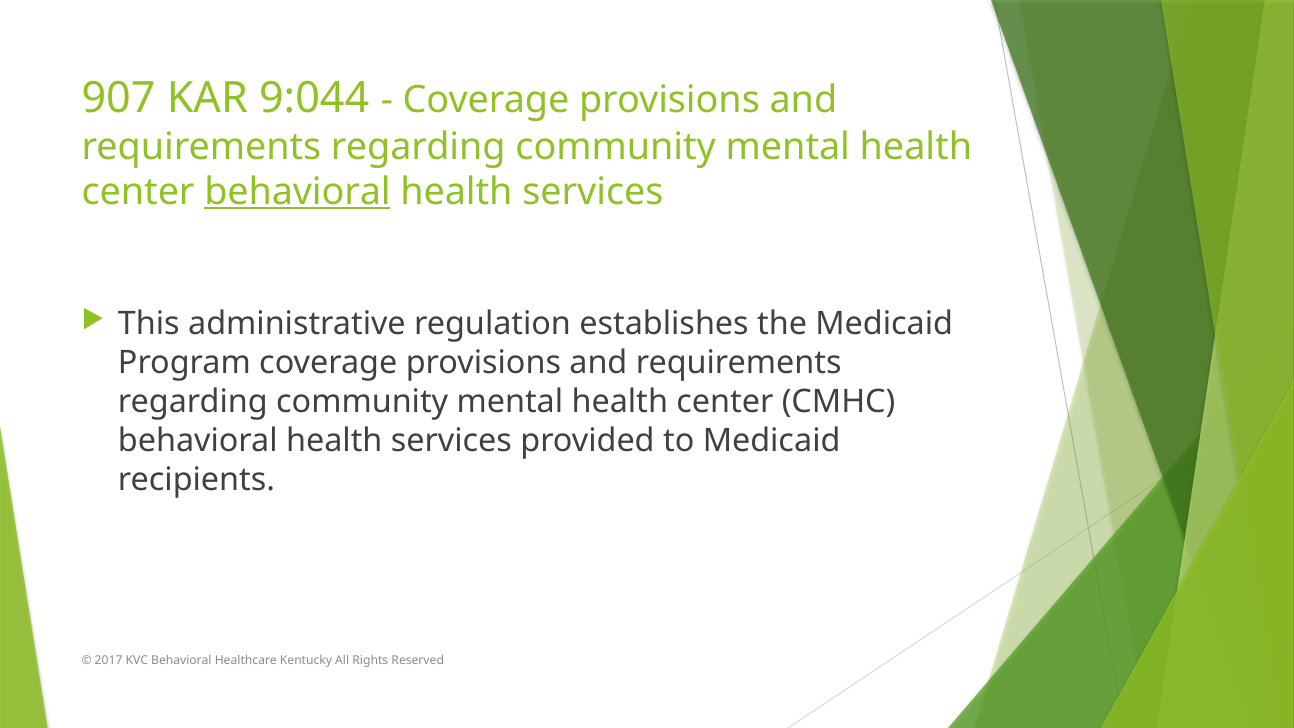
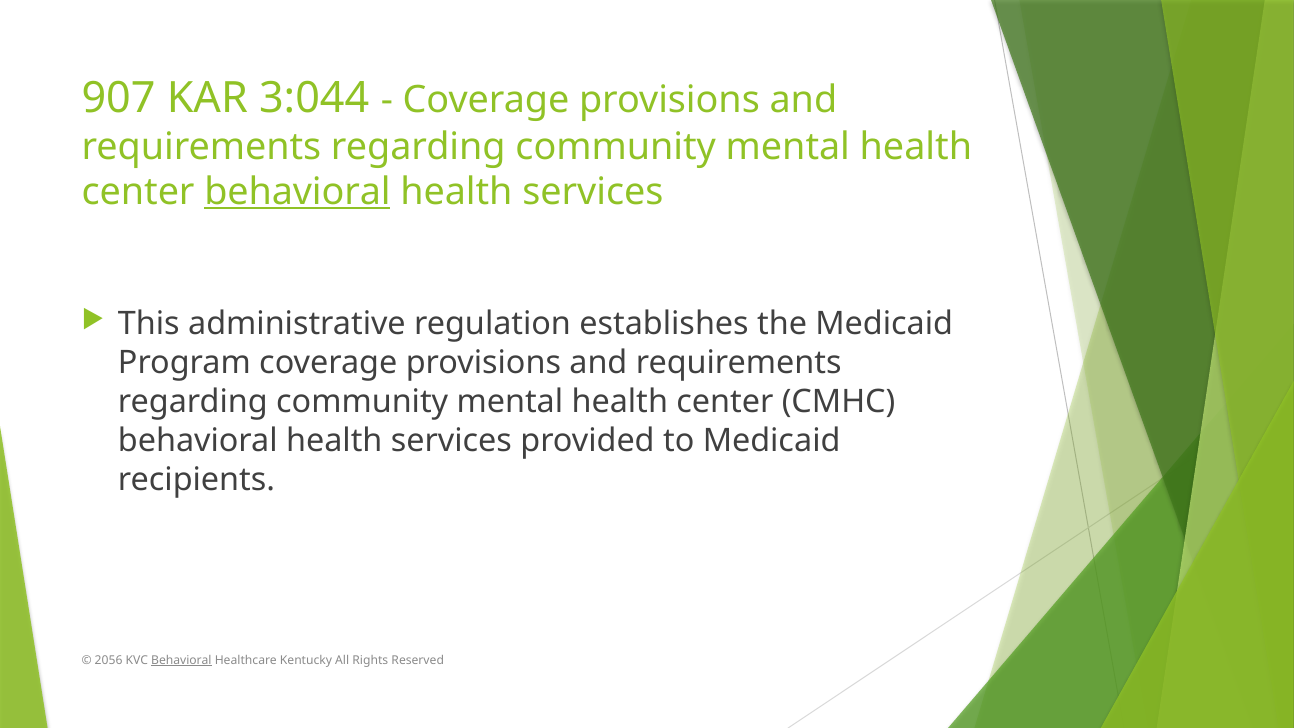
9:044: 9:044 -> 3:044
2017: 2017 -> 2056
Behavioral at (181, 660) underline: none -> present
